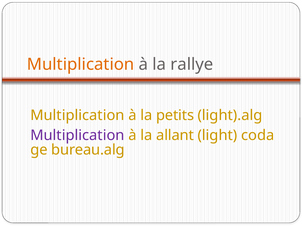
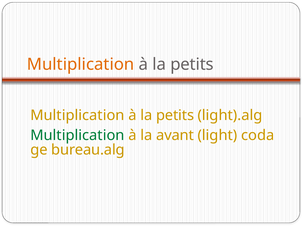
rallye at (192, 65): rallye -> petits
Multiplication at (77, 136) colour: purple -> green
allant: allant -> avant
